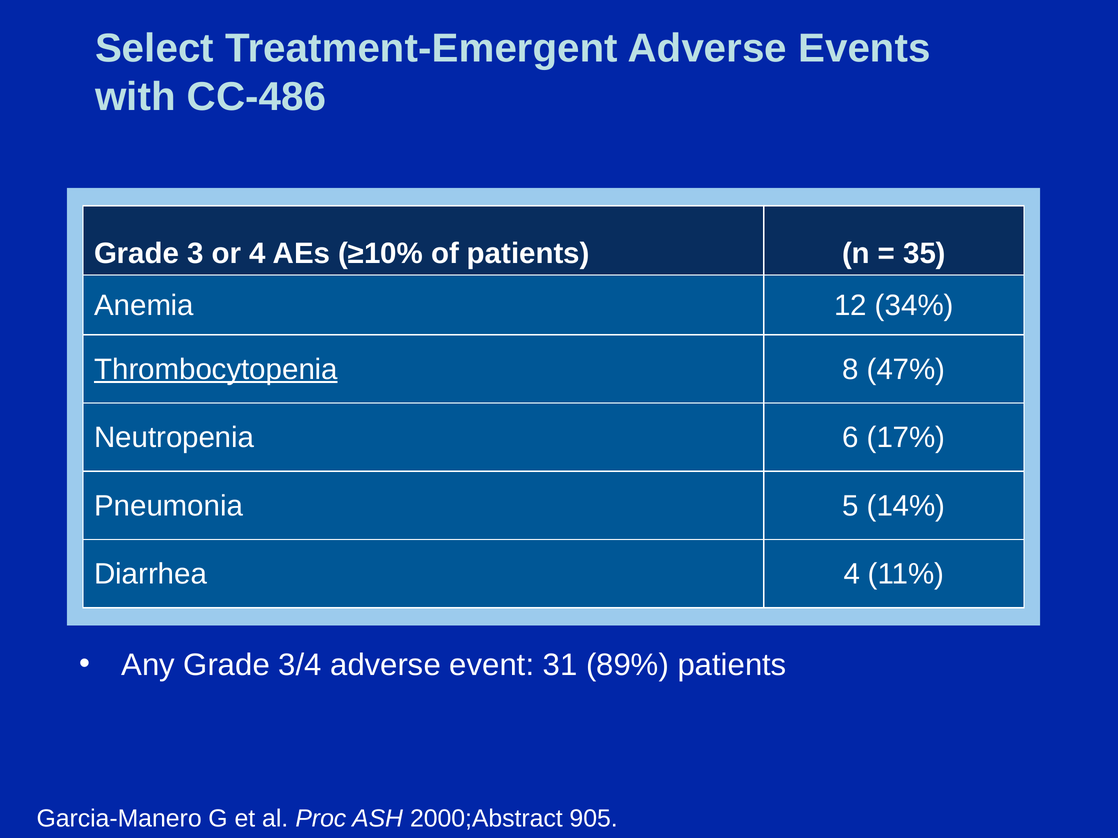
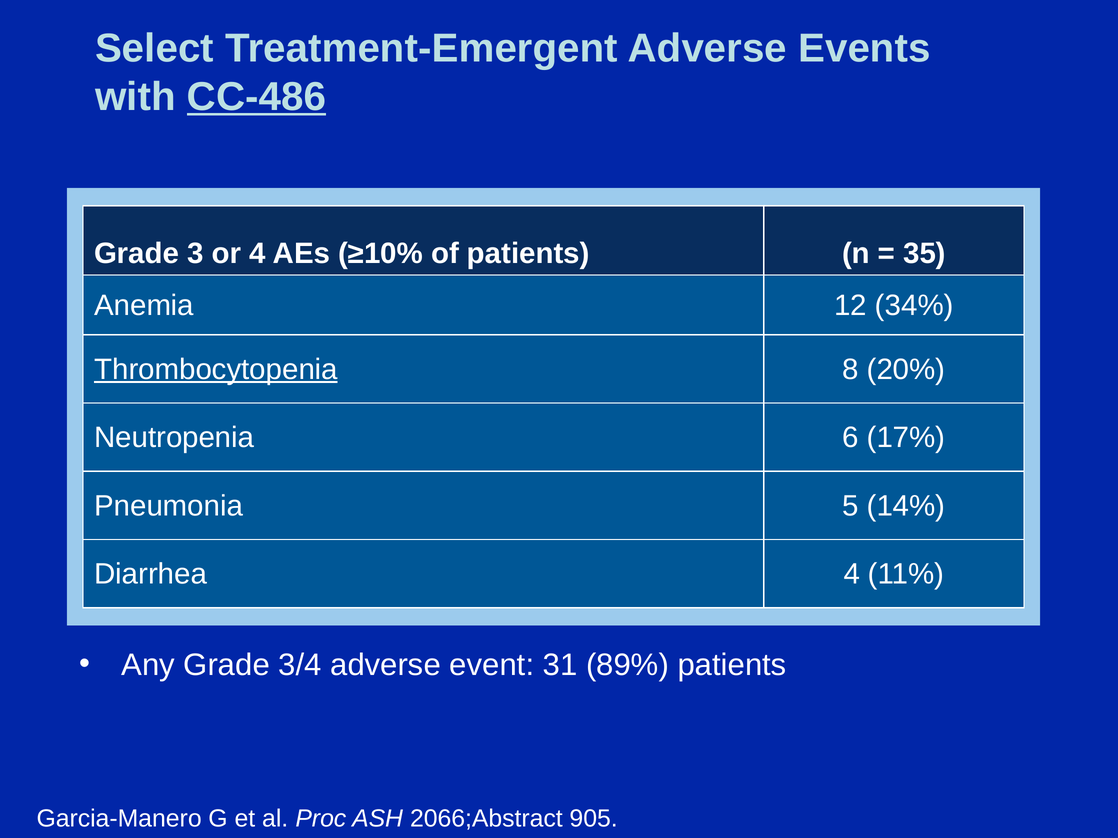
CC-486 underline: none -> present
47%: 47% -> 20%
2000;Abstract: 2000;Abstract -> 2066;Abstract
